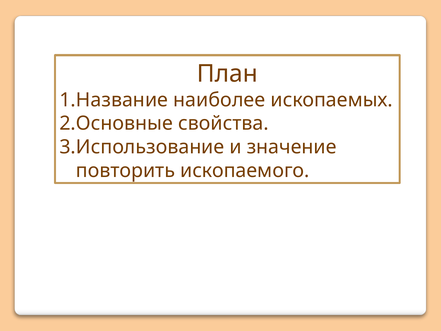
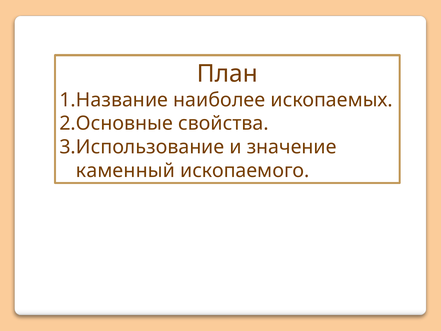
повторить: повторить -> каменный
